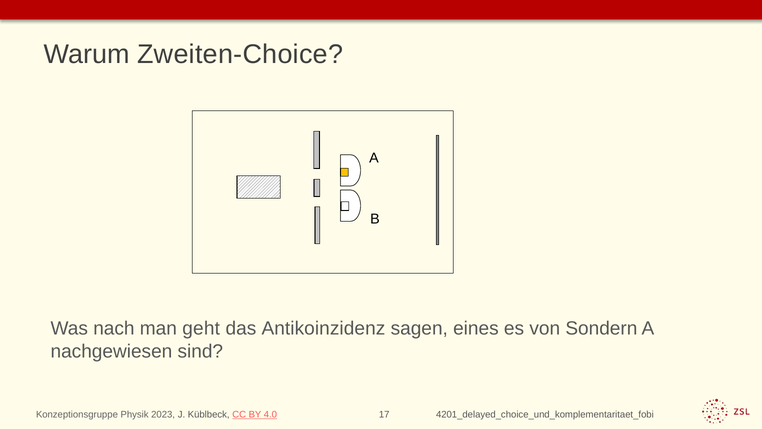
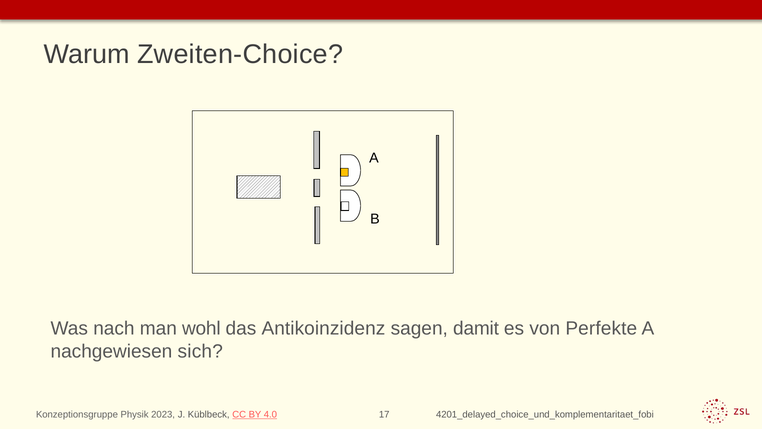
geht: geht -> wohl
eines: eines -> damit
Sondern: Sondern -> Perfekte
sind: sind -> sich
